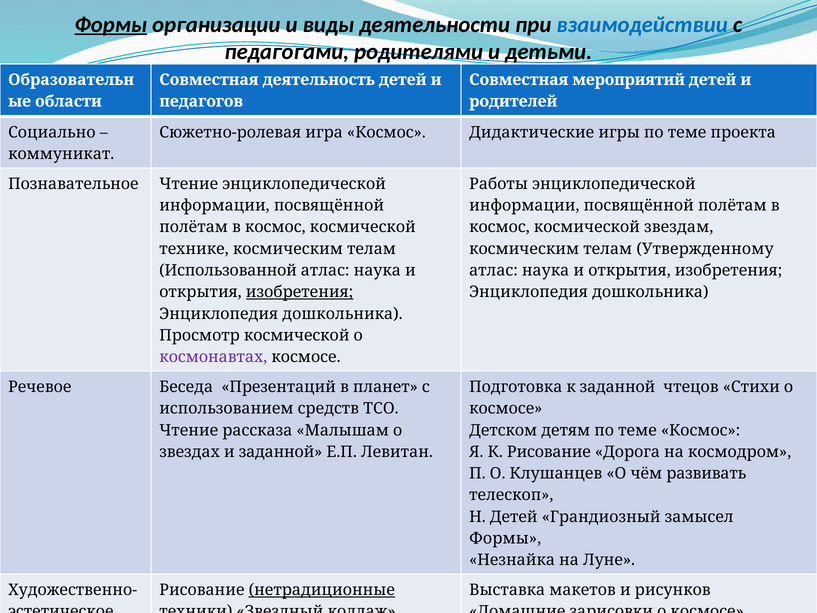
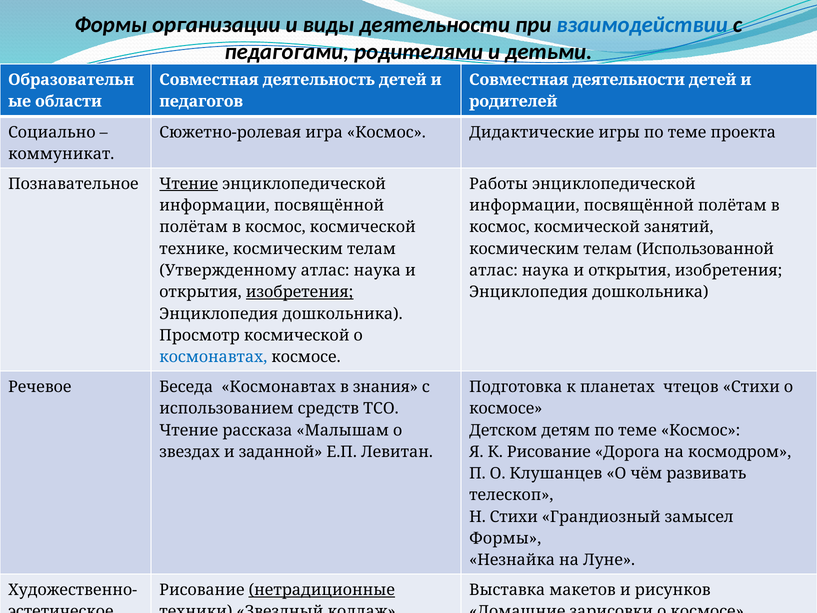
Формы at (111, 25) underline: present -> none
Совместная мероприятий: мероприятий -> деятельности
Чтение at (189, 184) underline: none -> present
космической звездам: звездам -> занятий
Утвержденному: Утвержденному -> Использованной
Использованной: Использованной -> Утвержденному
космонавтах at (213, 357) colour: purple -> blue
Беседа Презентаций: Презентаций -> Космонавтах
в планет: планет -> знания
к заданной: заданной -> планетах
Н Детей: Детей -> Стихи
